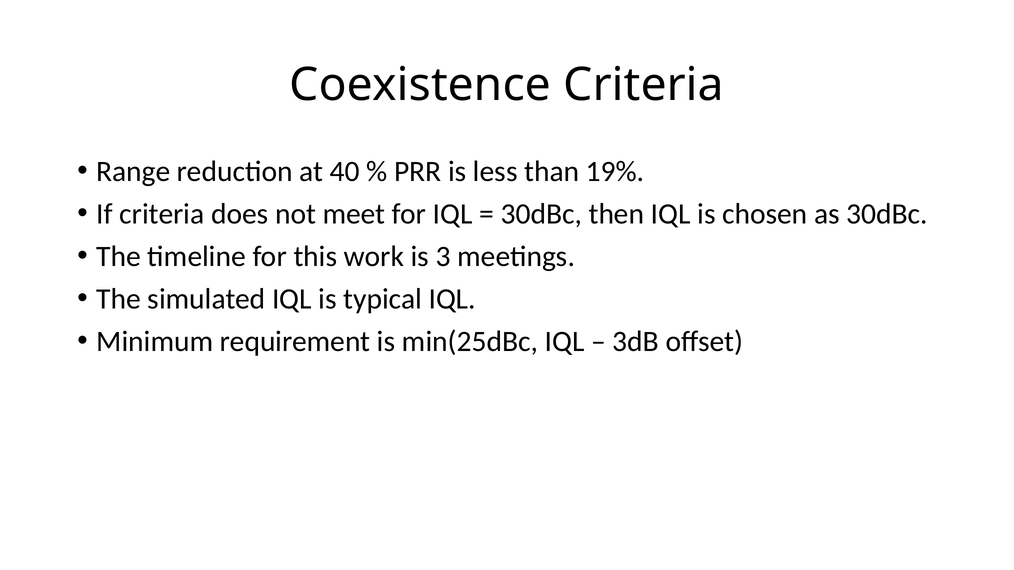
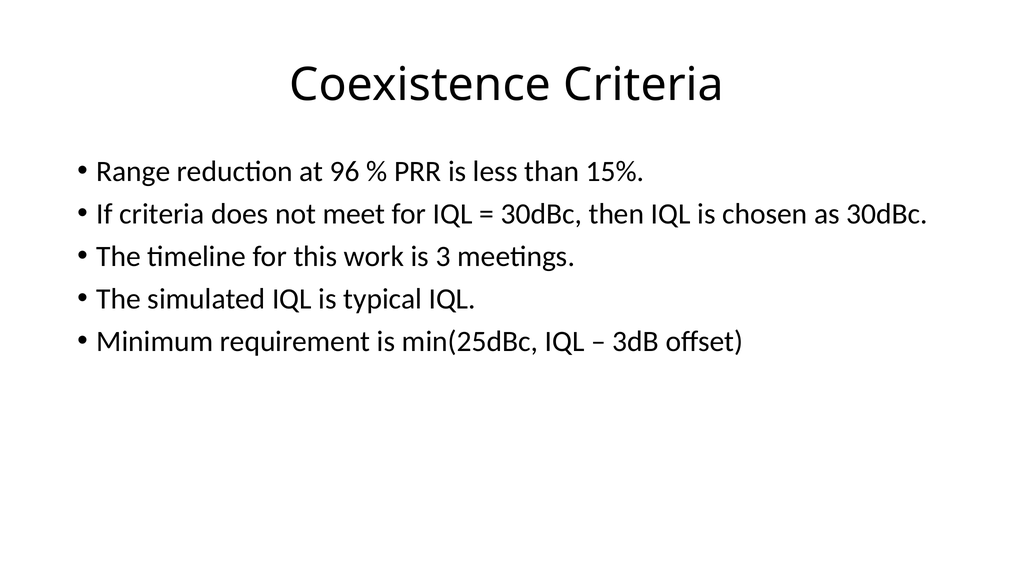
40: 40 -> 96
19%: 19% -> 15%
